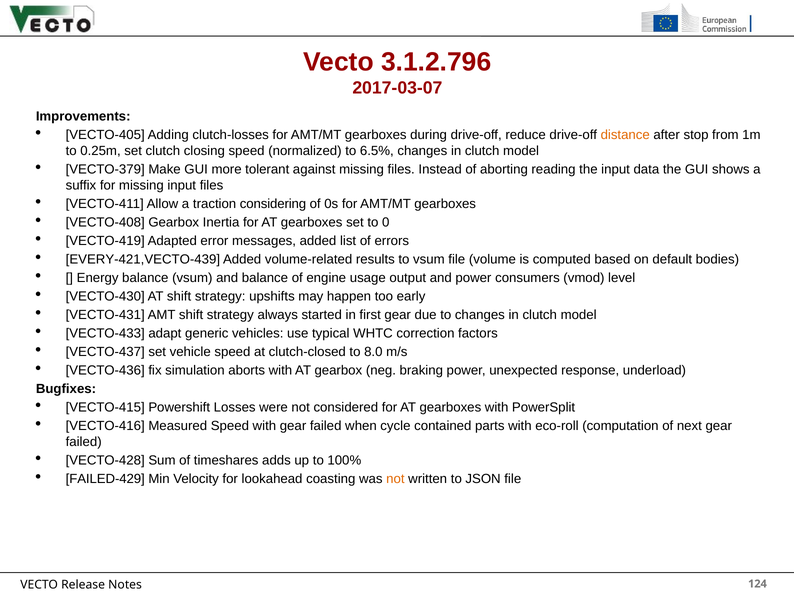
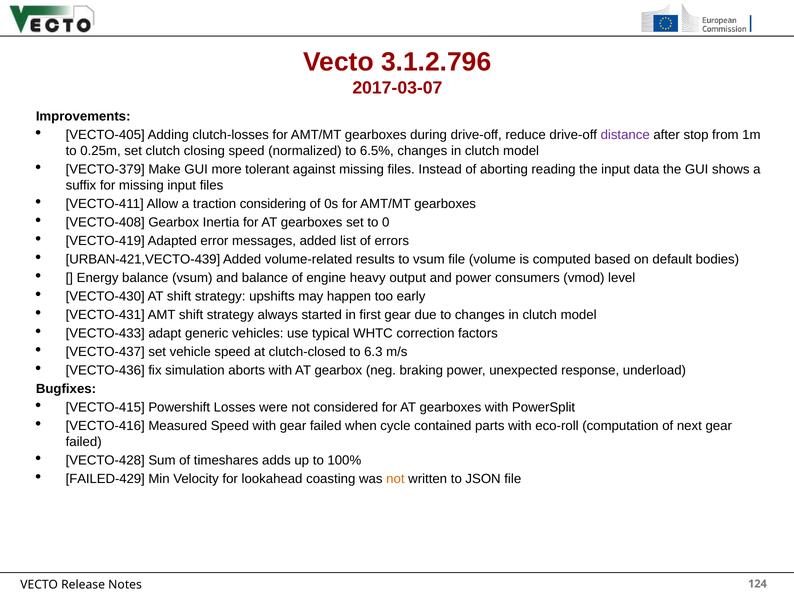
distance colour: orange -> purple
EVERY-421,VECTO-439: EVERY-421,VECTO-439 -> URBAN-421,VECTO-439
usage: usage -> heavy
8.0: 8.0 -> 6.3
